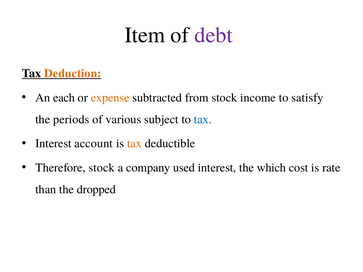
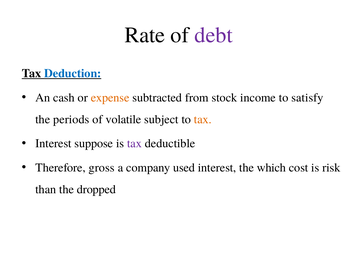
Item: Item -> Rate
Deduction colour: orange -> blue
each: each -> cash
various: various -> volatile
tax at (203, 119) colour: blue -> orange
account: account -> suppose
tax at (134, 144) colour: orange -> purple
Therefore stock: stock -> gross
rate: rate -> risk
